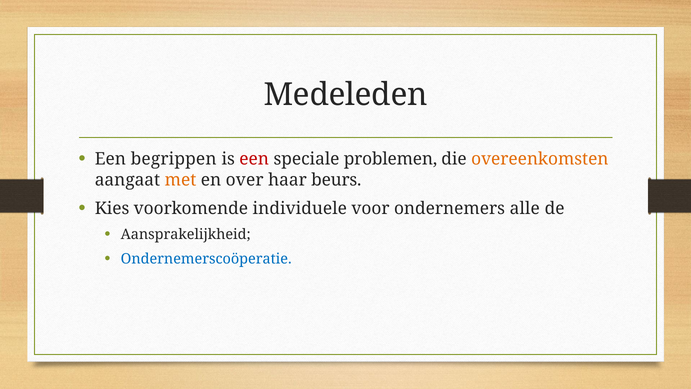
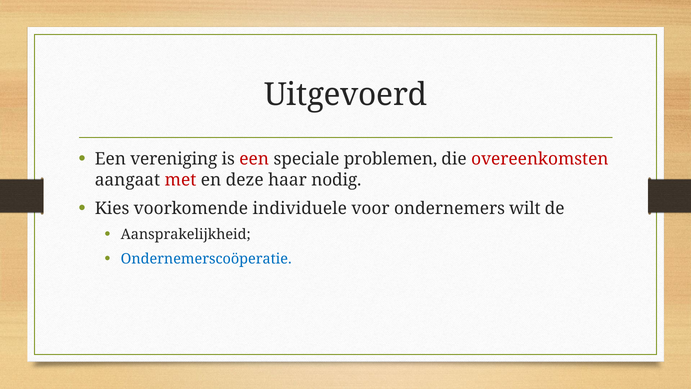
Medeleden: Medeleden -> Uitgevoerd
begrippen: begrippen -> vereniging
overeenkomsten colour: orange -> red
met colour: orange -> red
over: over -> deze
beurs: beurs -> nodig
alle: alle -> wilt
